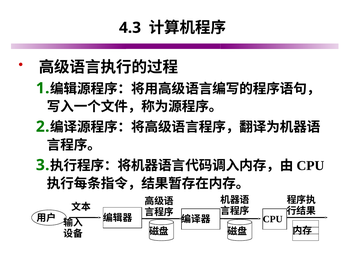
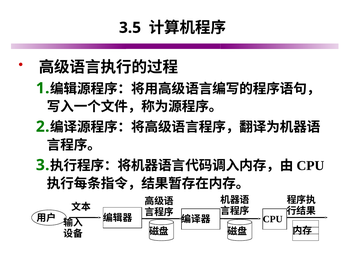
4.3: 4.3 -> 3.5
